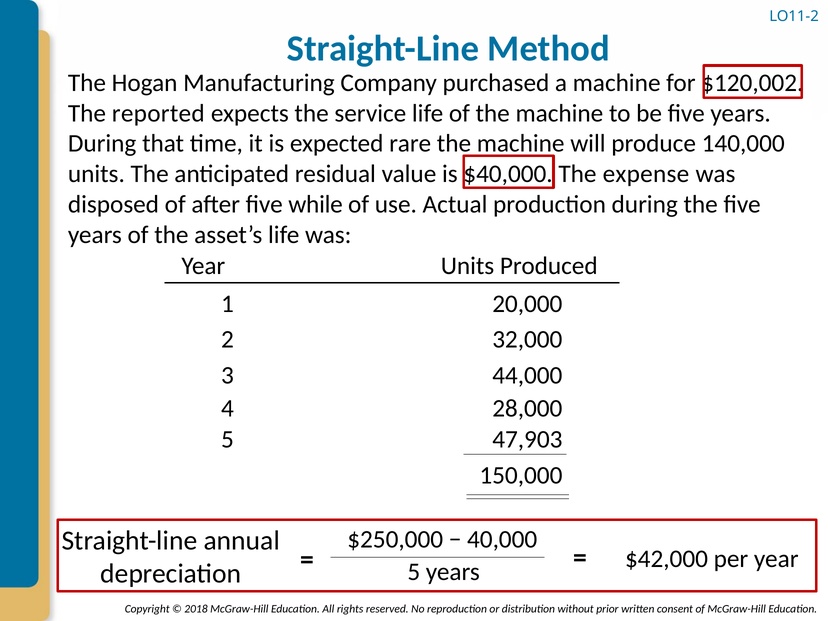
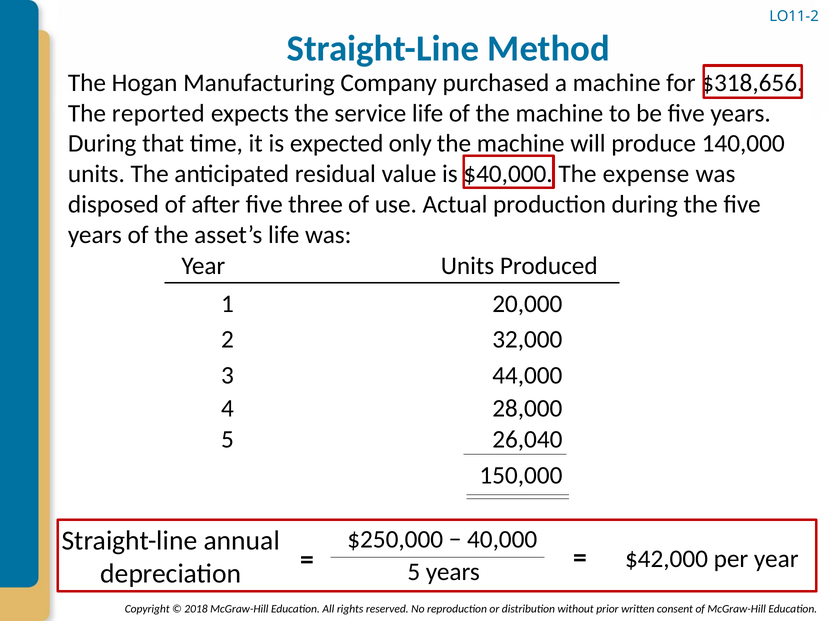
$120,002: $120,002 -> $318,656
rare: rare -> only
while: while -> three
47,903: 47,903 -> 26,040
